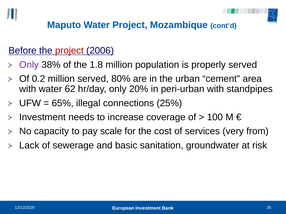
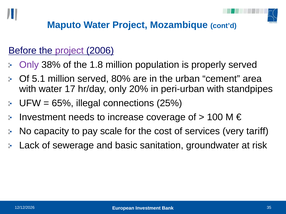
project at (69, 51) colour: red -> purple
0.2: 0.2 -> 5.1
62: 62 -> 17
from: from -> tariff
